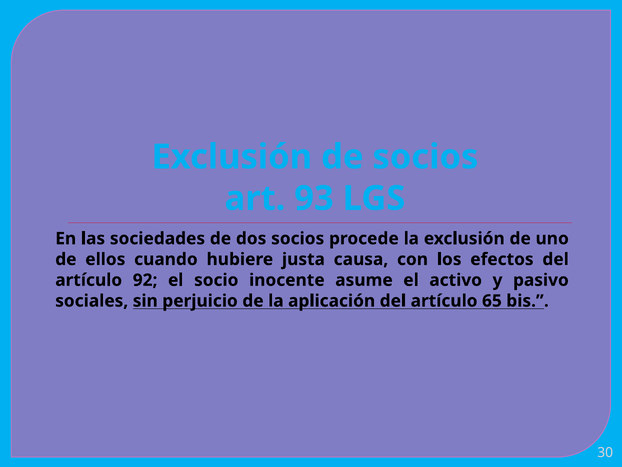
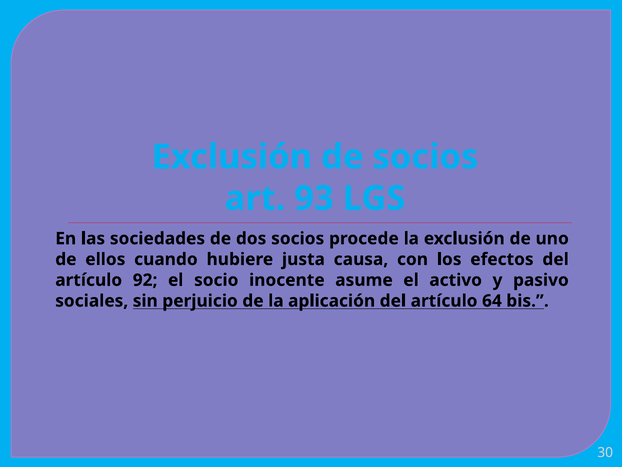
65: 65 -> 64
